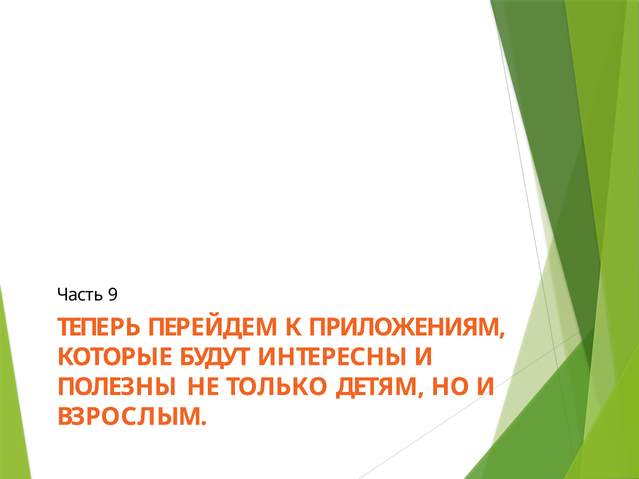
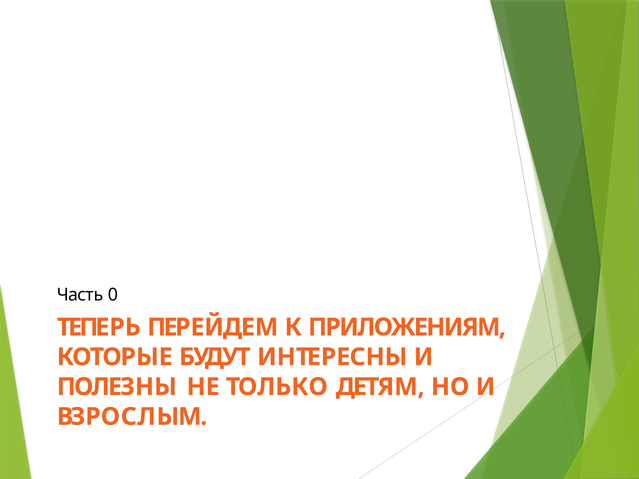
9: 9 -> 0
